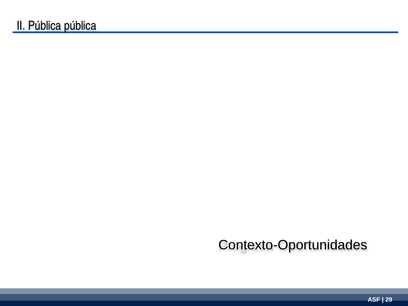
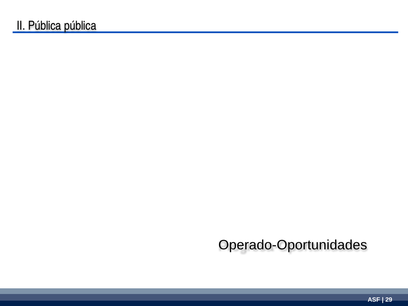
Contexto-Oportunidades: Contexto-Oportunidades -> Operado-Oportunidades
